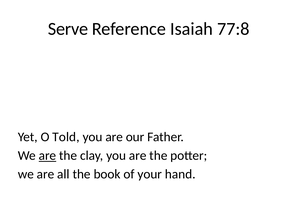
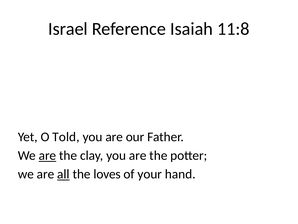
Serve: Serve -> Israel
77:8: 77:8 -> 11:8
all underline: none -> present
book: book -> loves
